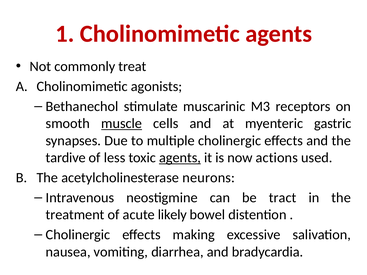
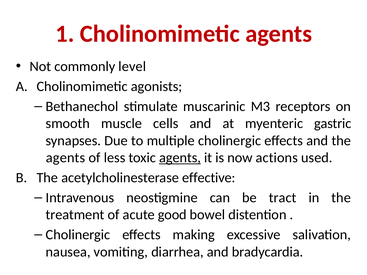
treat: treat -> level
muscle underline: present -> none
tardive at (66, 158): tardive -> agents
neurons: neurons -> effective
likely: likely -> good
